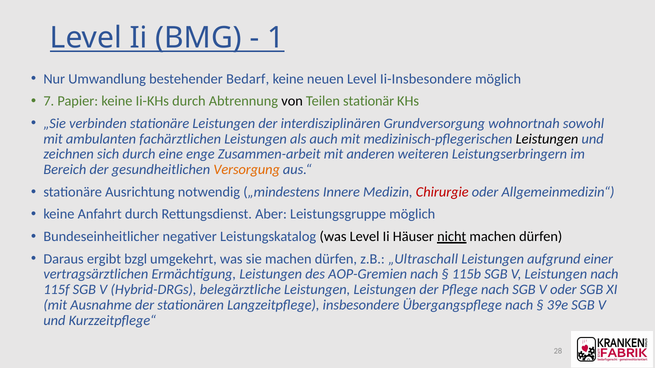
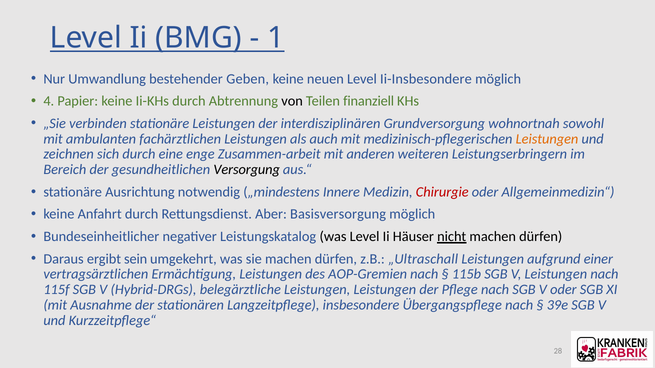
Bedarf: Bedarf -> Geben
7: 7 -> 4
stationär: stationär -> finanziell
Leistungen at (547, 139) colour: black -> orange
Versorgung colour: orange -> black
Leistungsgruppe: Leistungsgruppe -> Basisversorgung
bzgl: bzgl -> sein
